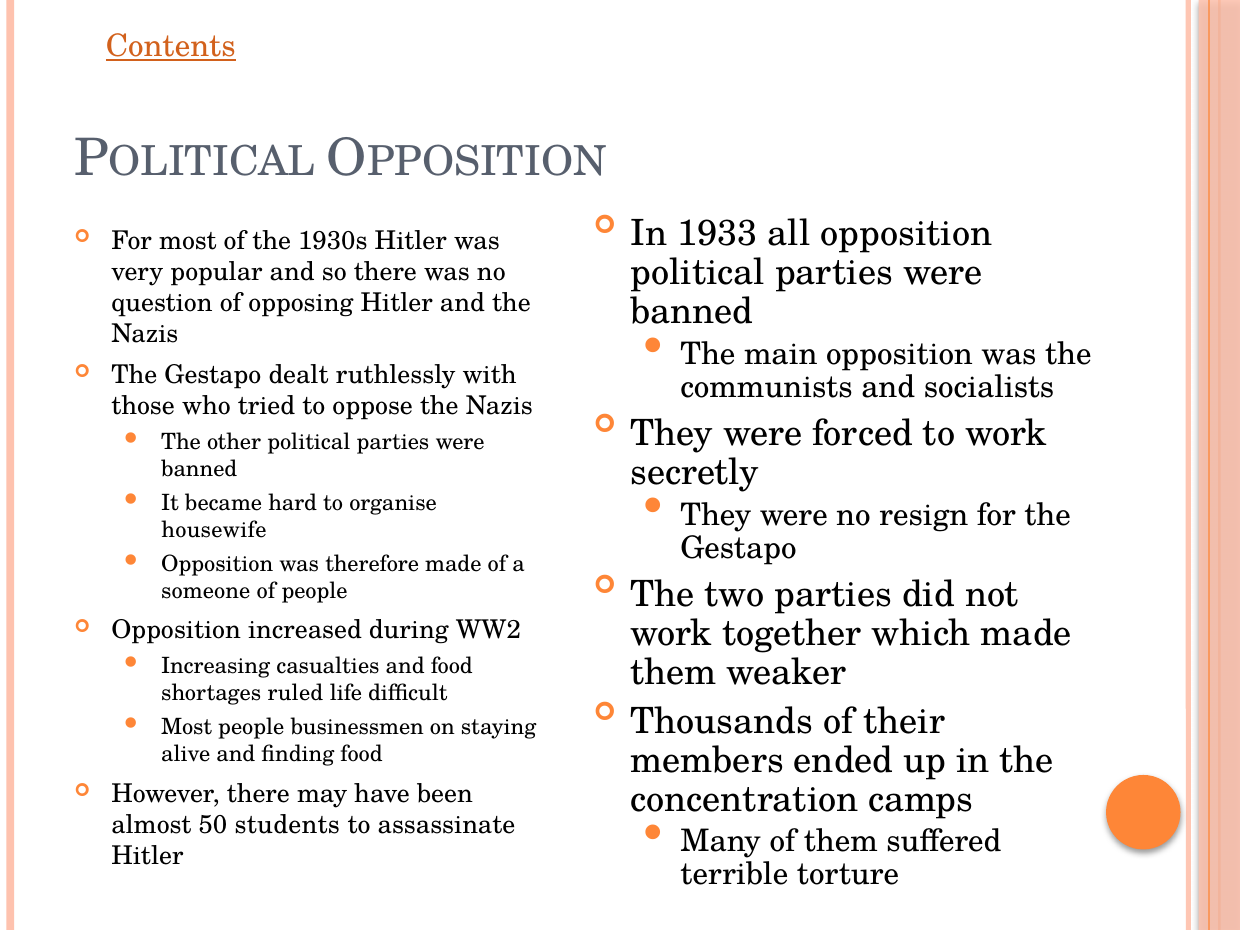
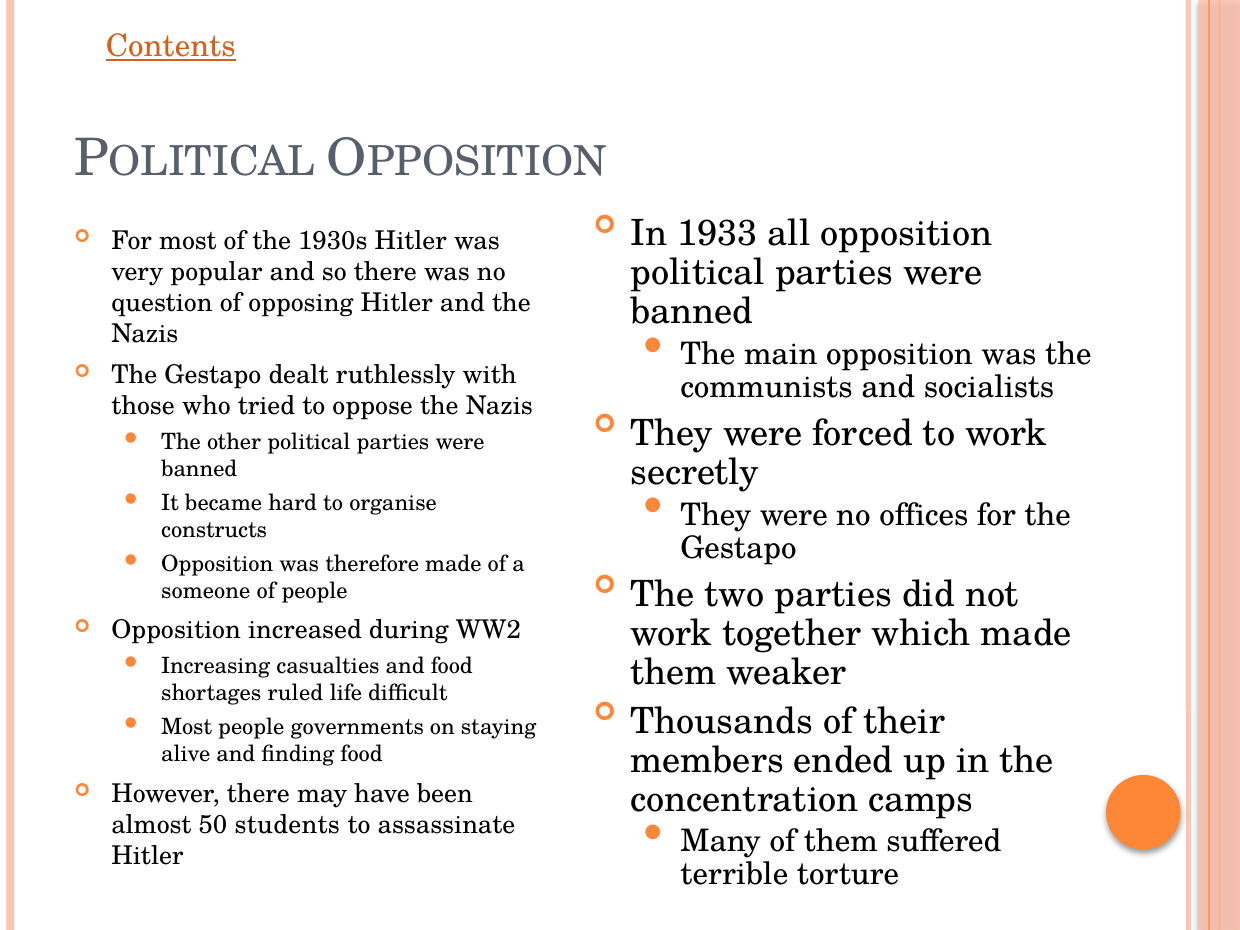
resign: resign -> offices
housewife: housewife -> constructs
businessmen: businessmen -> governments
